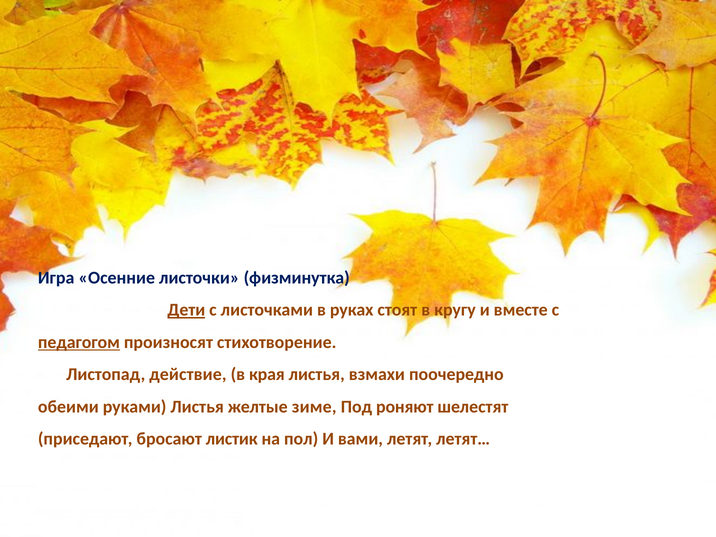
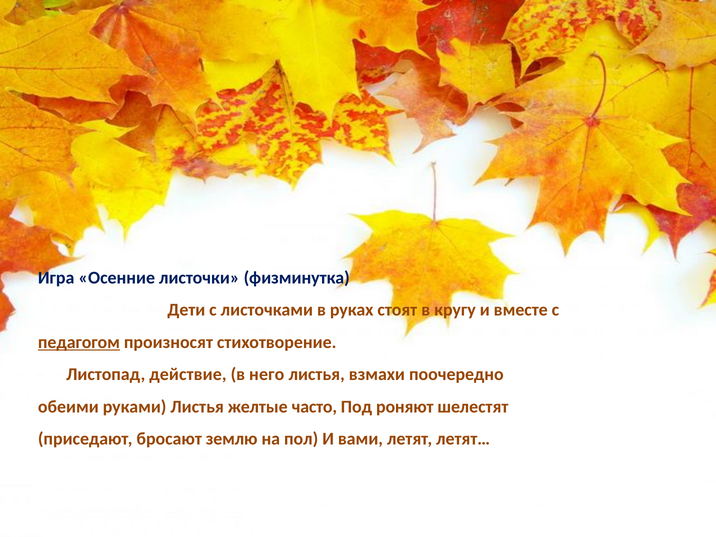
Дети underline: present -> none
края: края -> него
зиме: зиме -> часто
листик: листик -> землю
